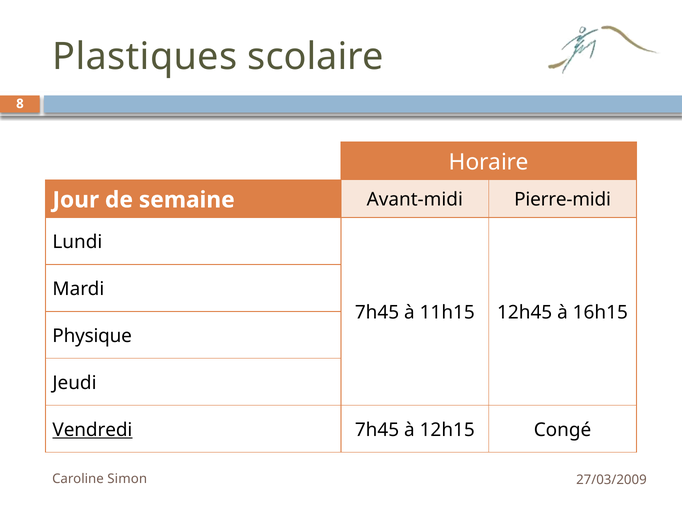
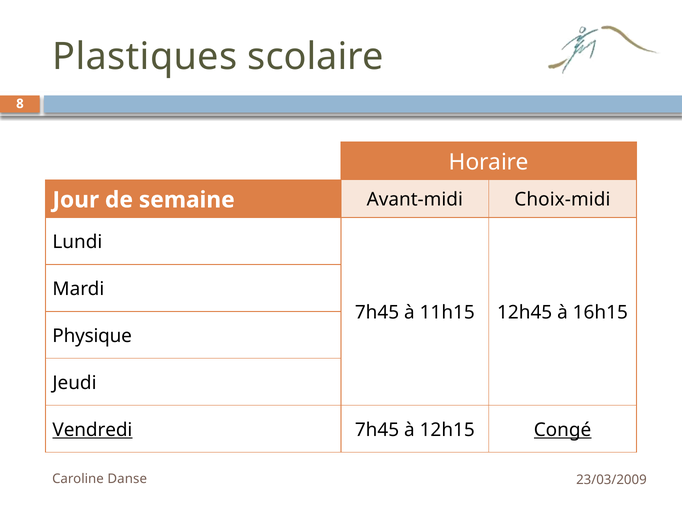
Pierre-midi: Pierre-midi -> Choix-midi
Congé underline: none -> present
Simon: Simon -> Danse
27/03/2009: 27/03/2009 -> 23/03/2009
